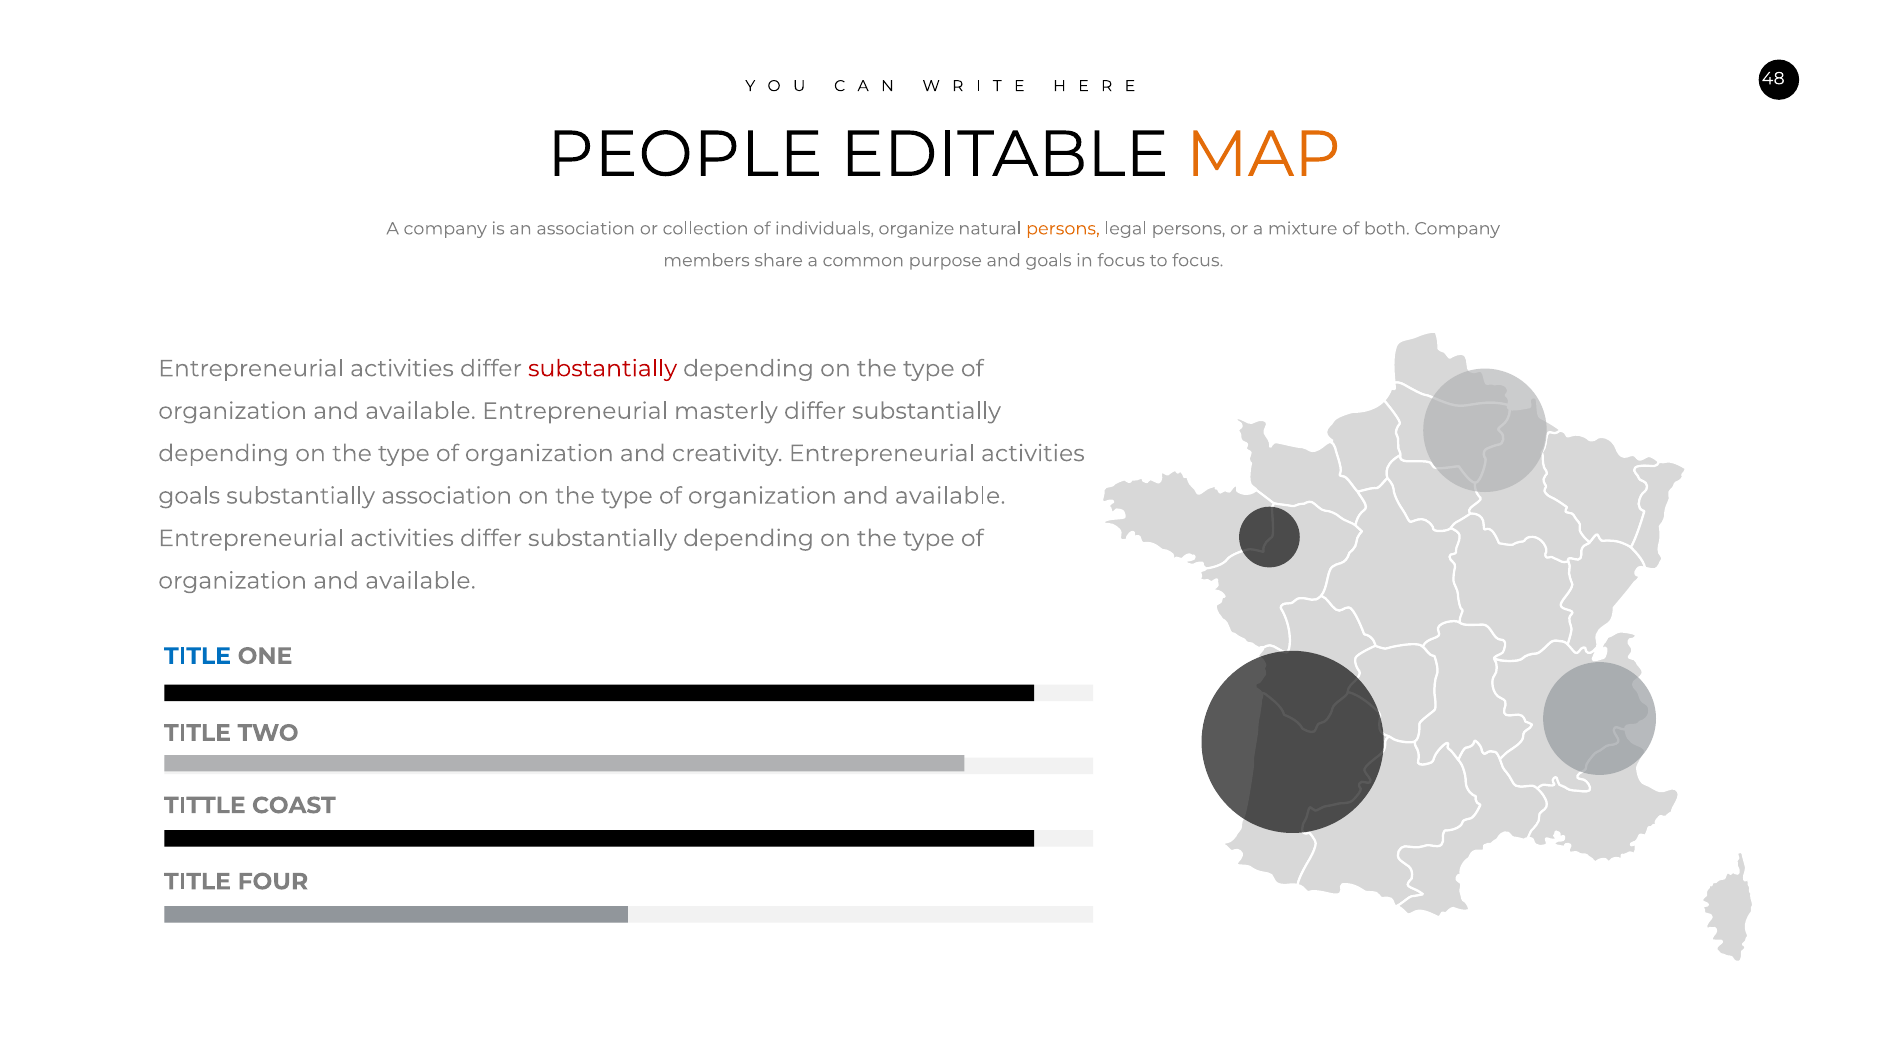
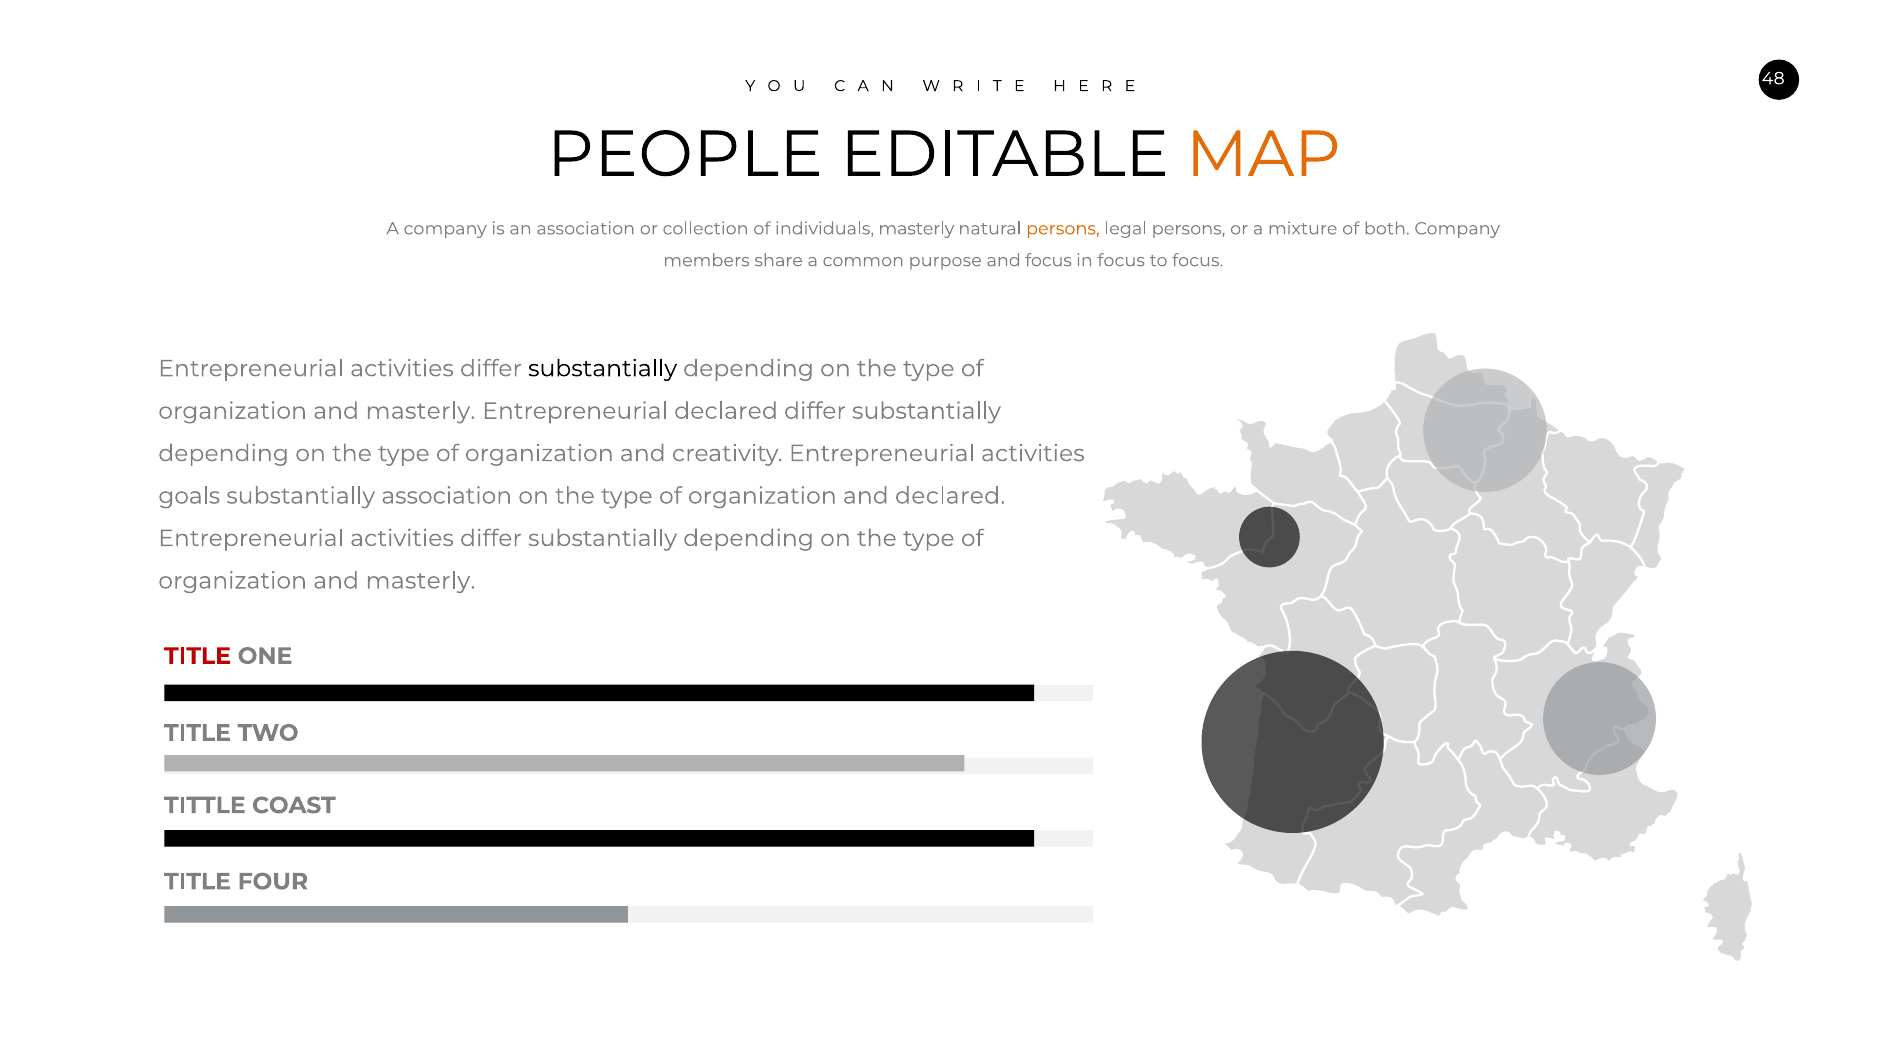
individuals organize: organize -> masterly
and goals: goals -> focus
substantially at (603, 369) colour: red -> black
available at (420, 411): available -> masterly
Entrepreneurial masterly: masterly -> declared
available at (950, 496): available -> declared
available at (420, 581): available -> masterly
TITLE at (197, 656) colour: blue -> red
